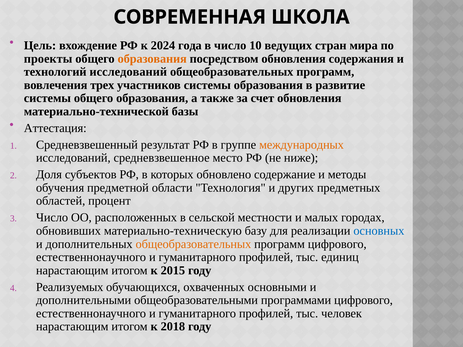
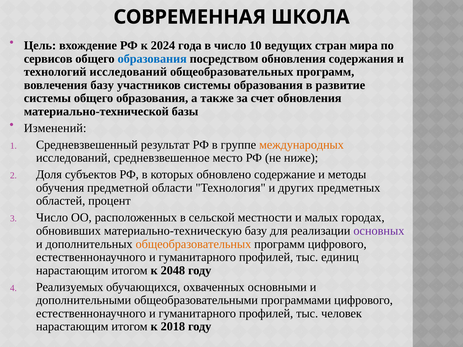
проекты: проекты -> сервисов
образования at (152, 59) colour: orange -> blue
вовлечения трех: трех -> базу
Аттестация: Аттестация -> Изменений
основных colour: blue -> purple
2015: 2015 -> 2048
